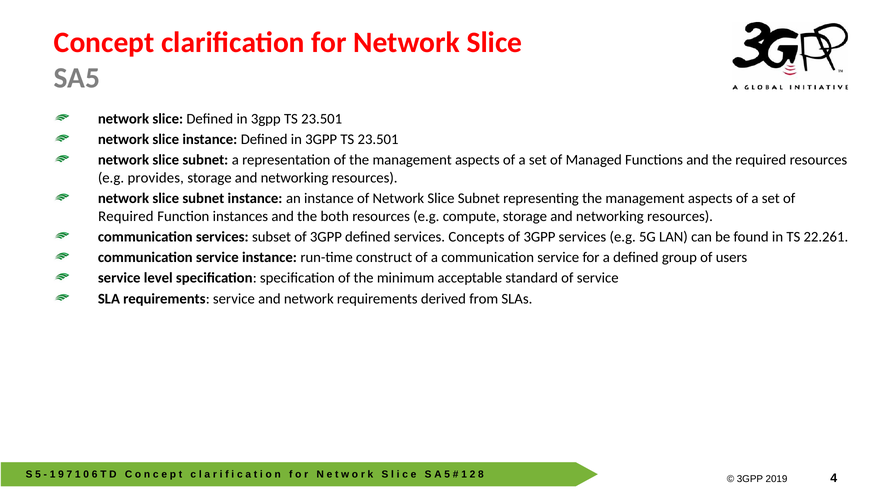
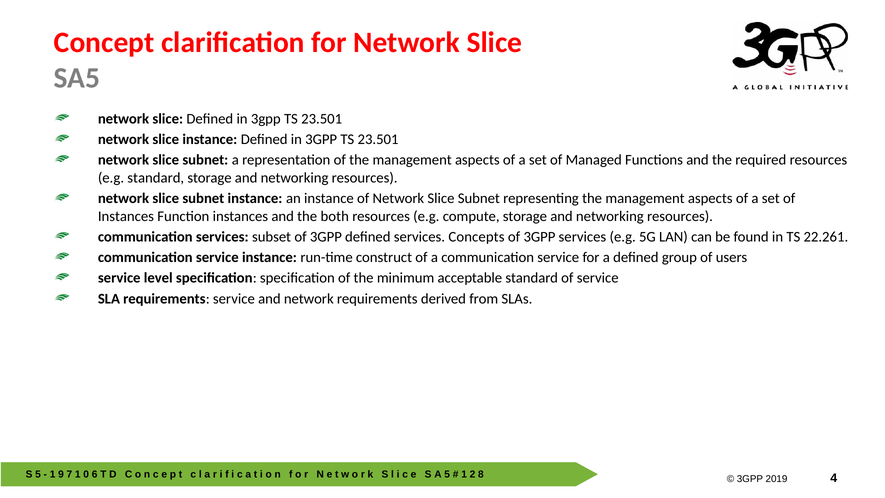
e.g provides: provides -> standard
Required at (126, 216): Required -> Instances
